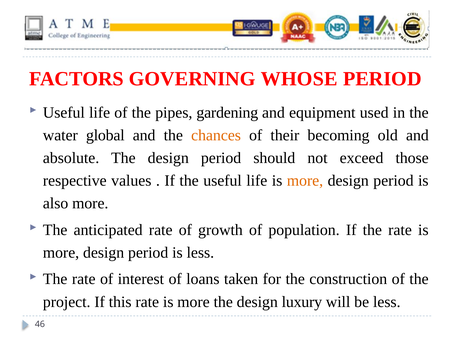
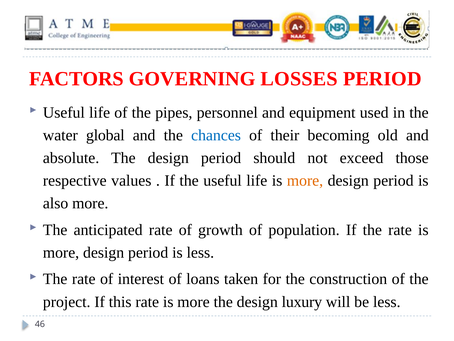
WHOSE: WHOSE -> LOSSES
gardening: gardening -> personnel
chances colour: orange -> blue
